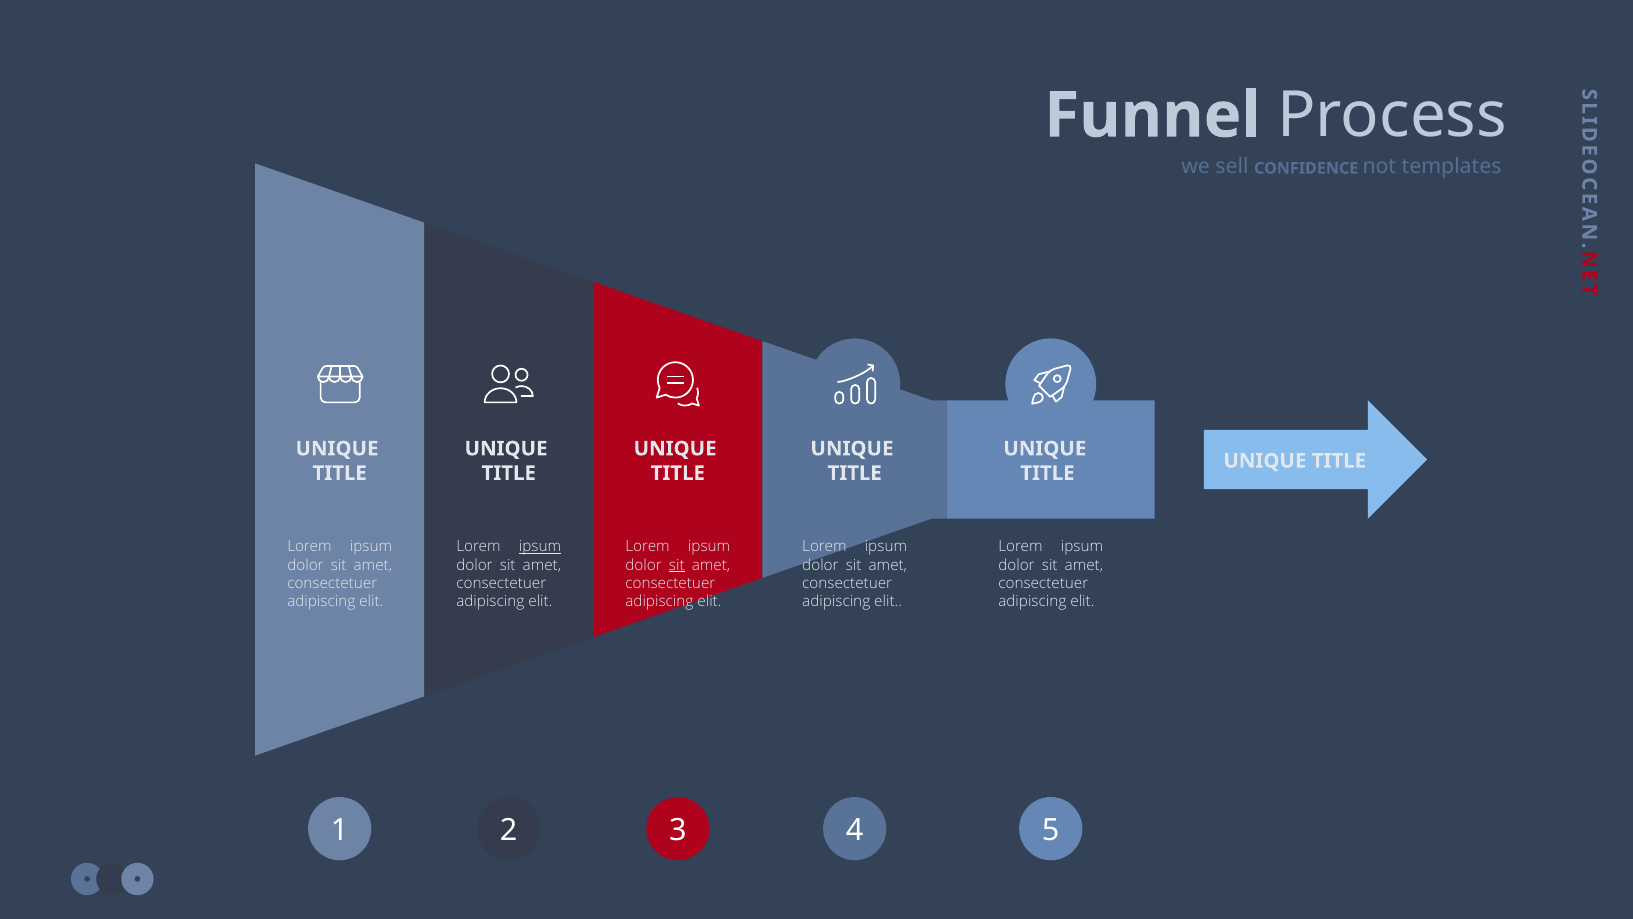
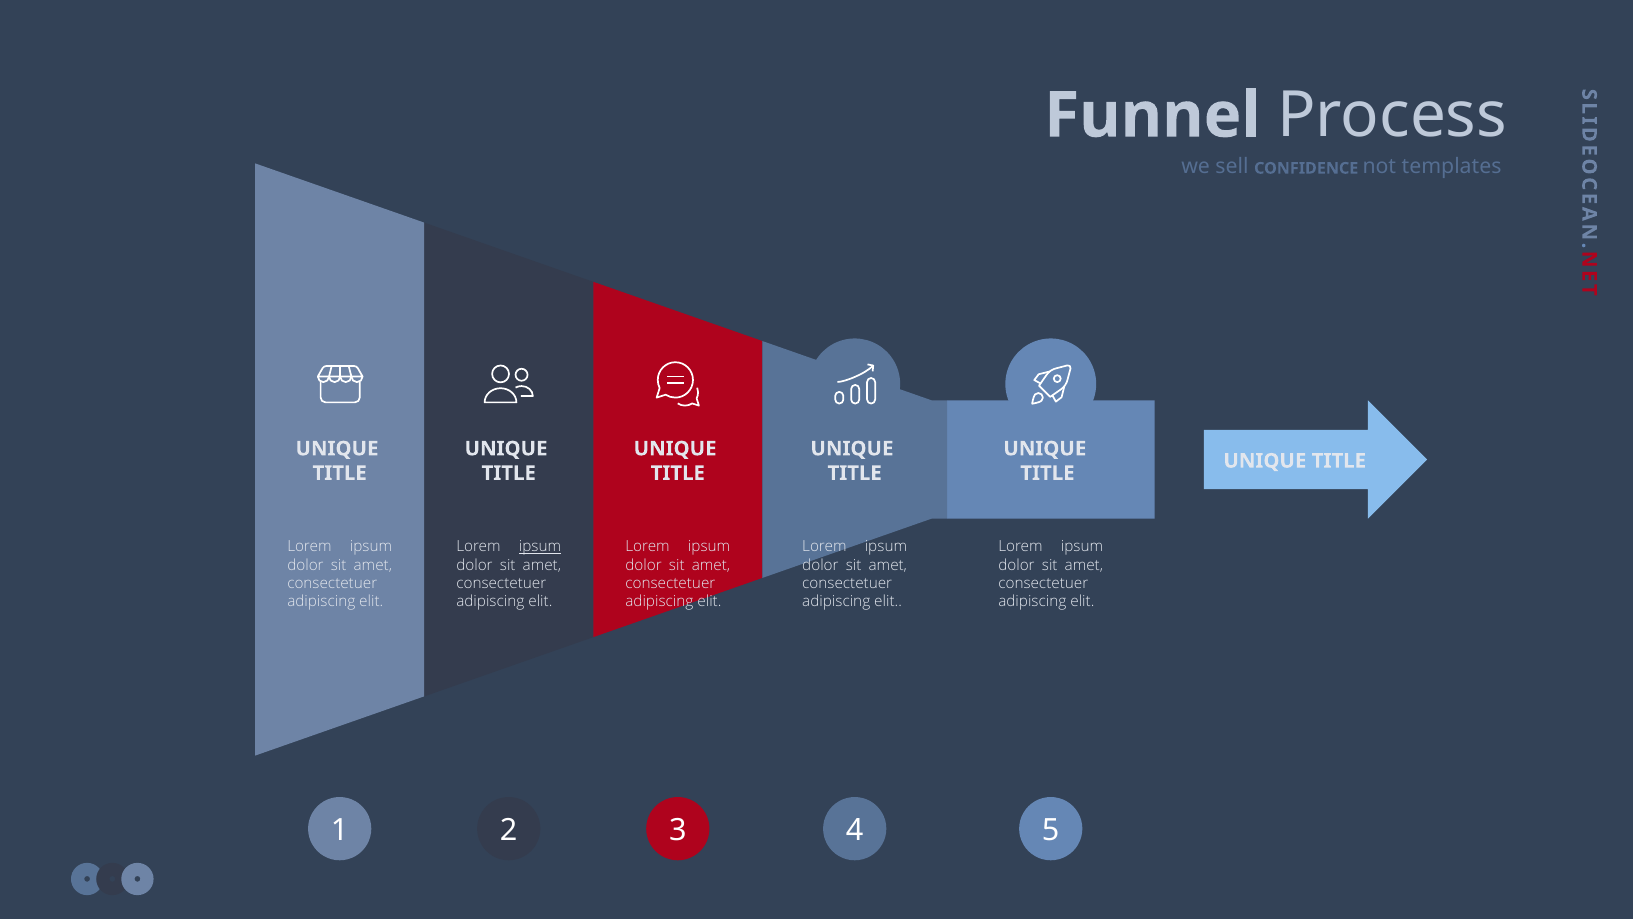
sit at (677, 565) underline: present -> none
